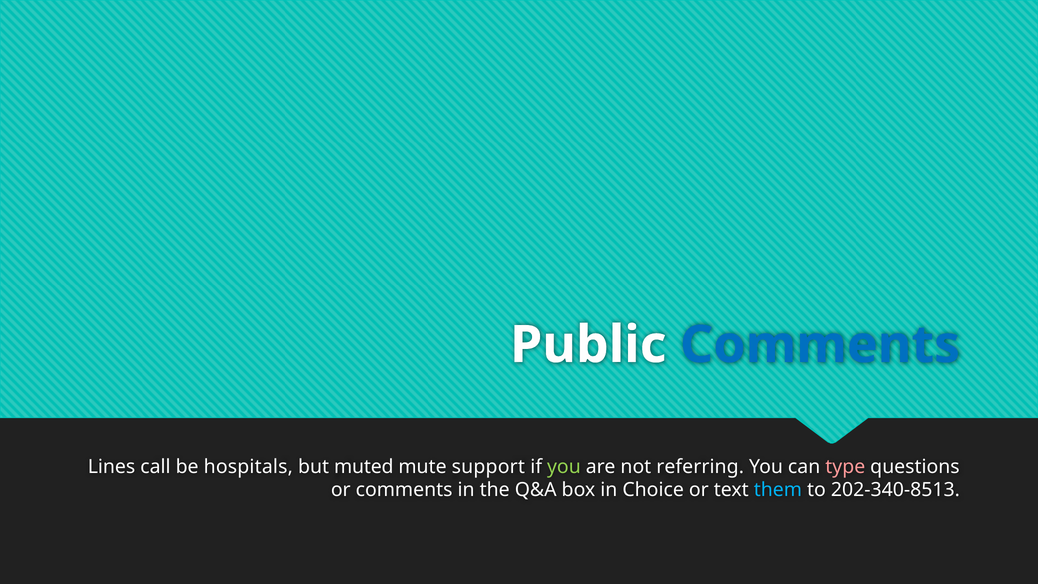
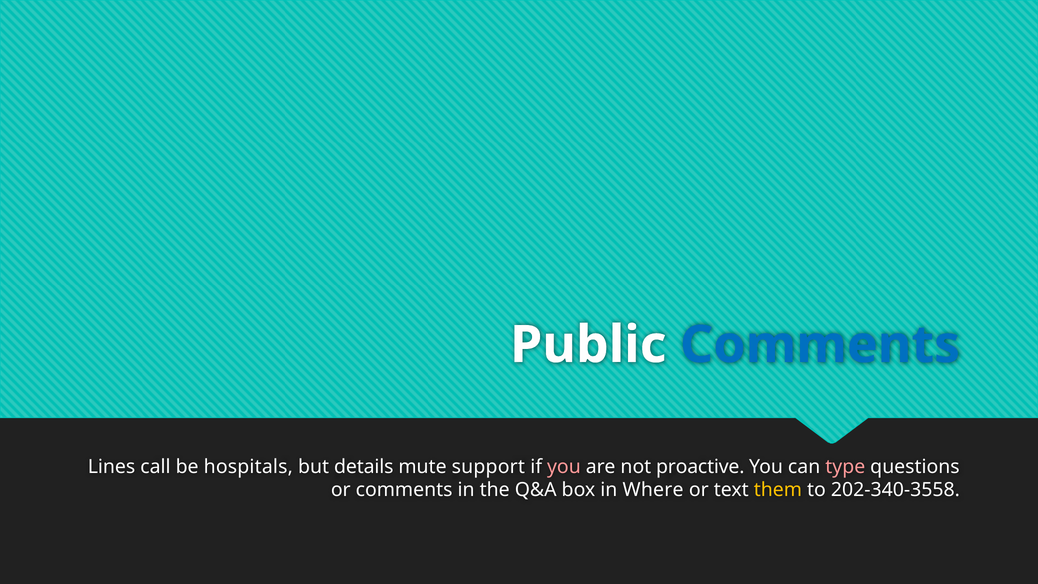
muted: muted -> details
you at (564, 467) colour: light green -> pink
referring: referring -> proactive
Choice: Choice -> Where
them colour: light blue -> yellow
202-340-8513: 202-340-8513 -> 202-340-3558
